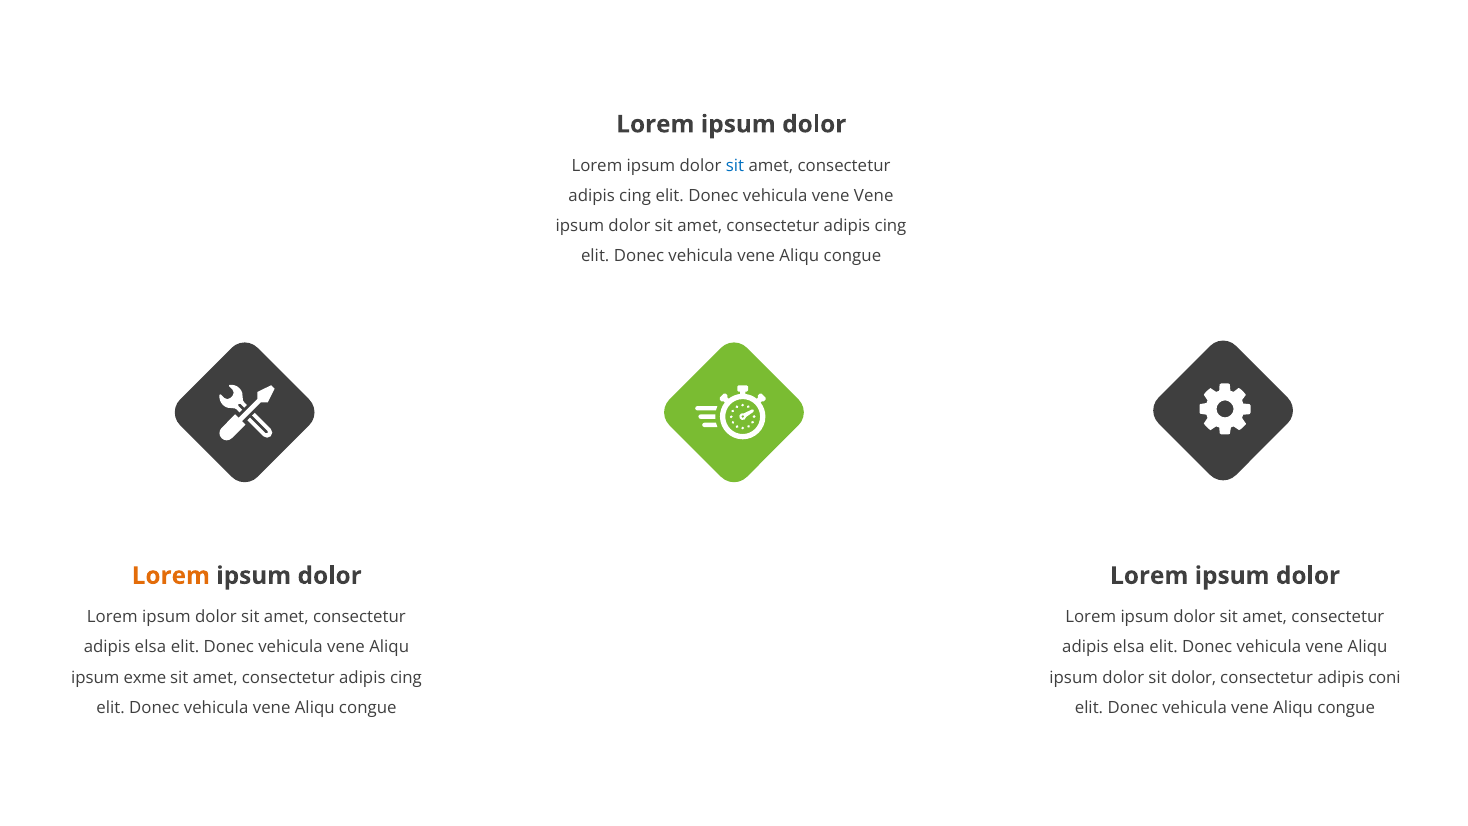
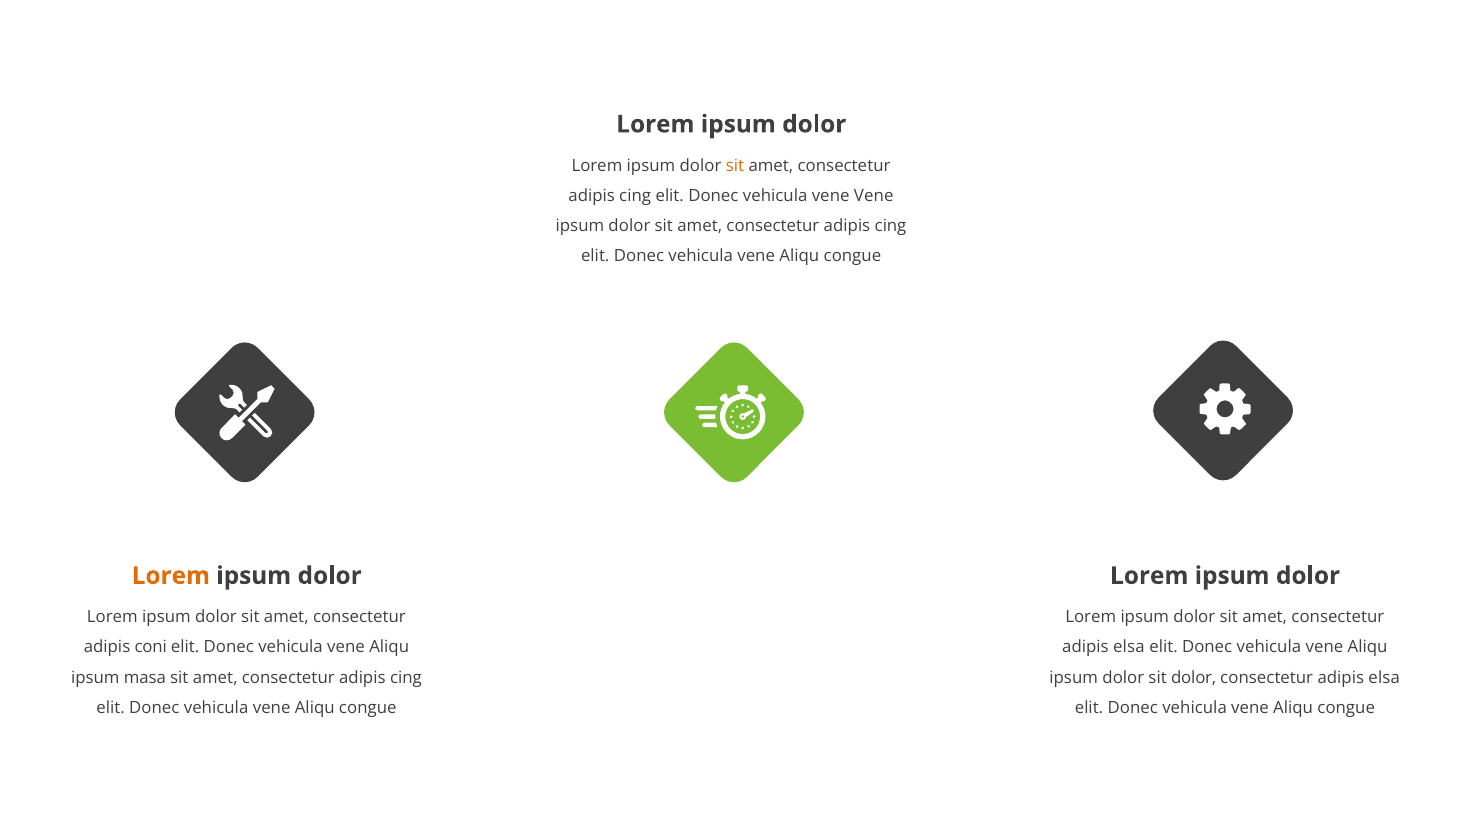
sit at (735, 165) colour: blue -> orange
elsa at (150, 647): elsa -> coni
exme: exme -> masa
coni at (1384, 677): coni -> elsa
